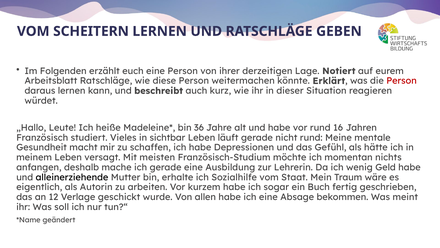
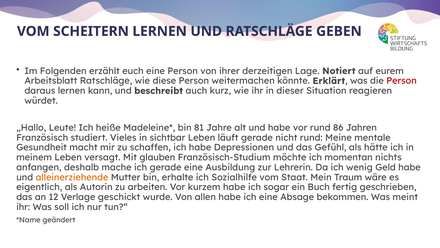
36: 36 -> 81
16: 16 -> 86
meisten: meisten -> glauben
alleinerziehende colour: black -> orange
